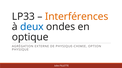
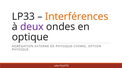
deux colour: blue -> purple
